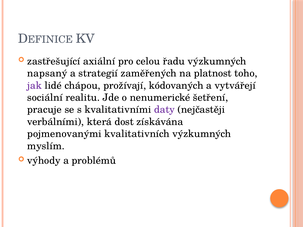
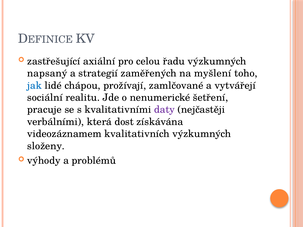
platnost: platnost -> myšlení
jak colour: purple -> blue
kódovaných: kódovaných -> zamlčované
pojmenovanými: pojmenovanými -> videozáznamem
myslím: myslím -> složeny
